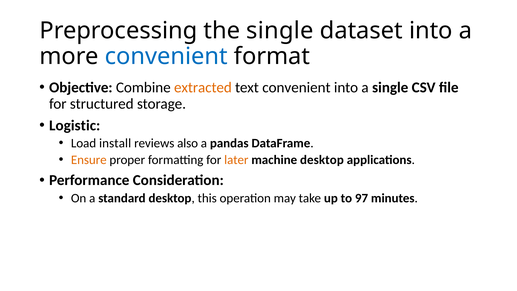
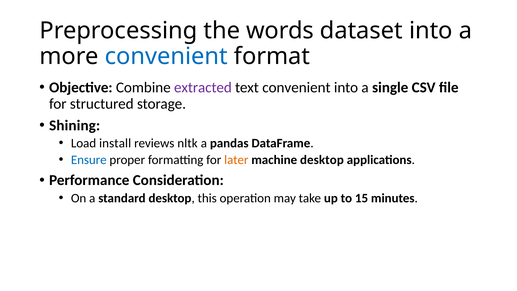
the single: single -> words
extracted colour: orange -> purple
Logistic: Logistic -> Shining
also: also -> nltk
Ensure colour: orange -> blue
97: 97 -> 15
